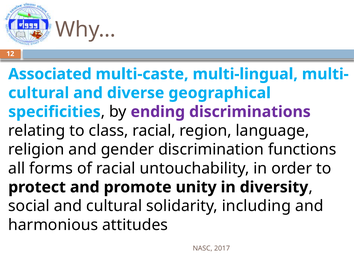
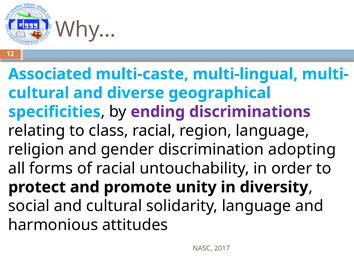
functions: functions -> adopting
solidarity including: including -> language
